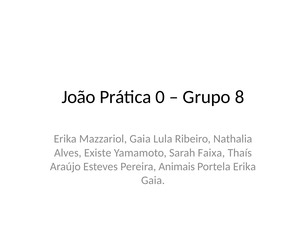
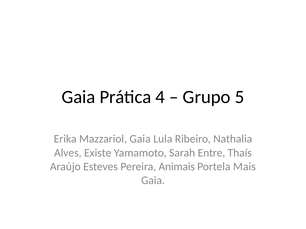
João at (79, 97): João -> Gaia
0: 0 -> 4
8: 8 -> 5
Faixa: Faixa -> Entre
Portela Erika: Erika -> Mais
